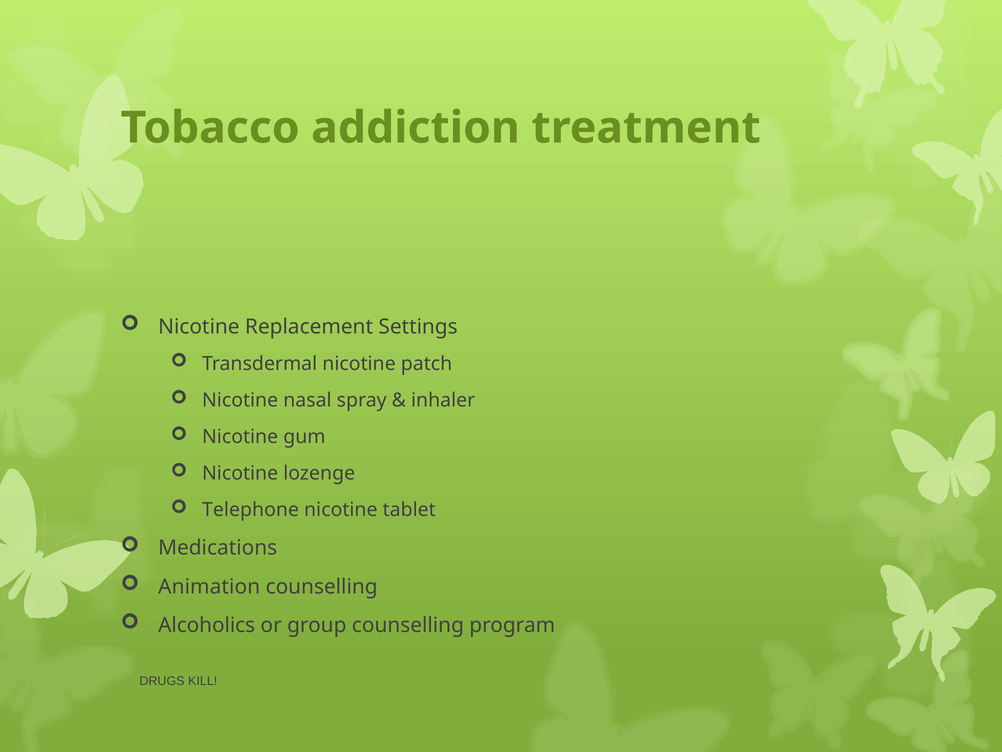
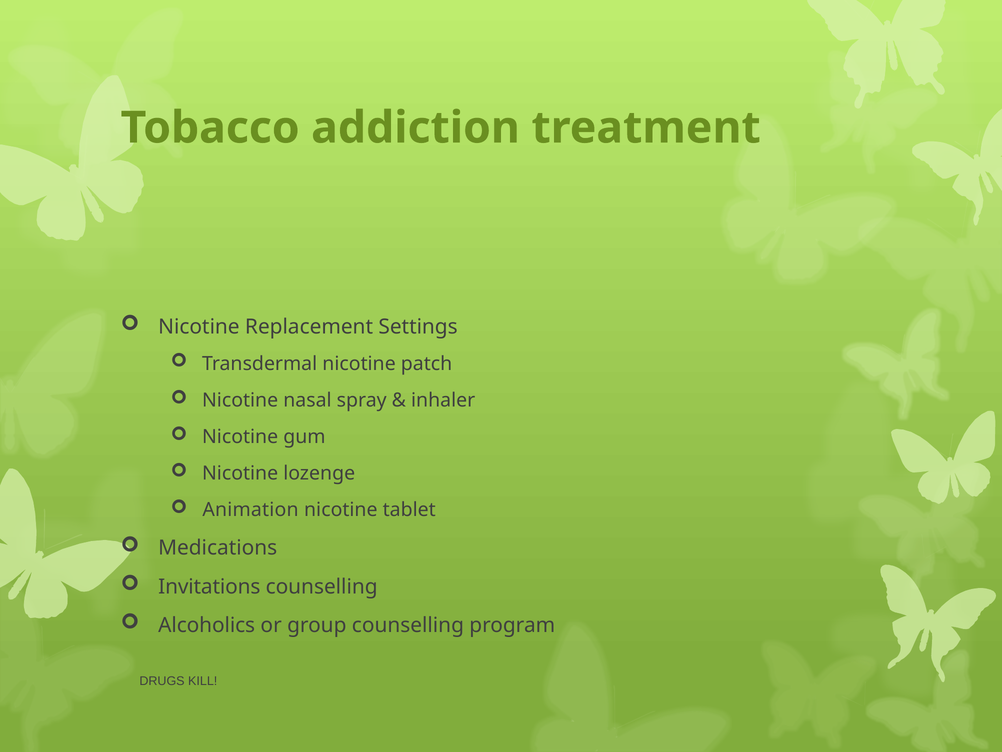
Telephone: Telephone -> Animation
Animation: Animation -> Invitations
